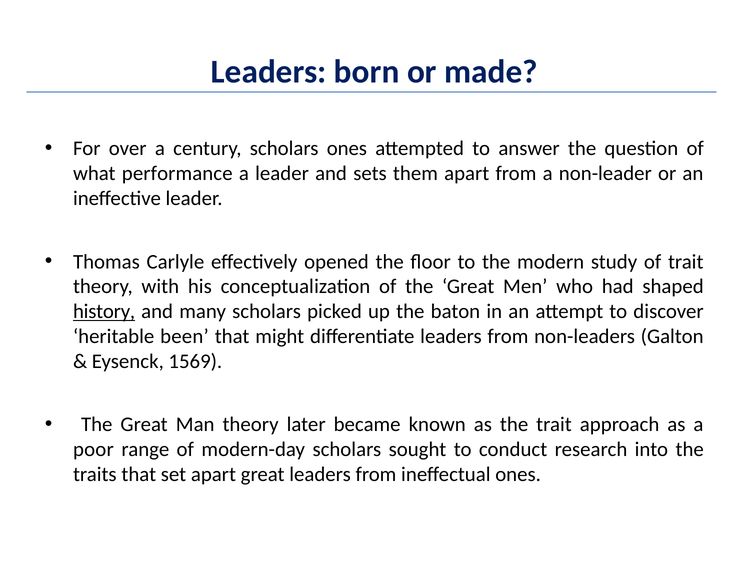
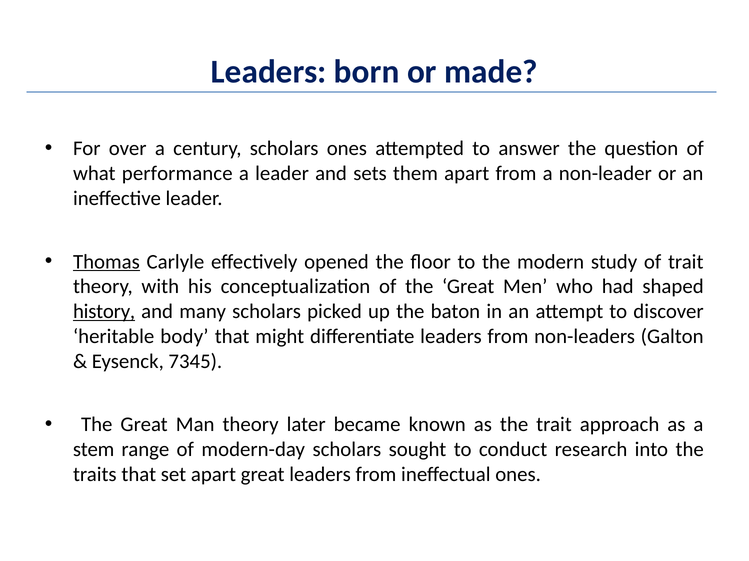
Thomas underline: none -> present
been: been -> body
1569: 1569 -> 7345
poor: poor -> stem
